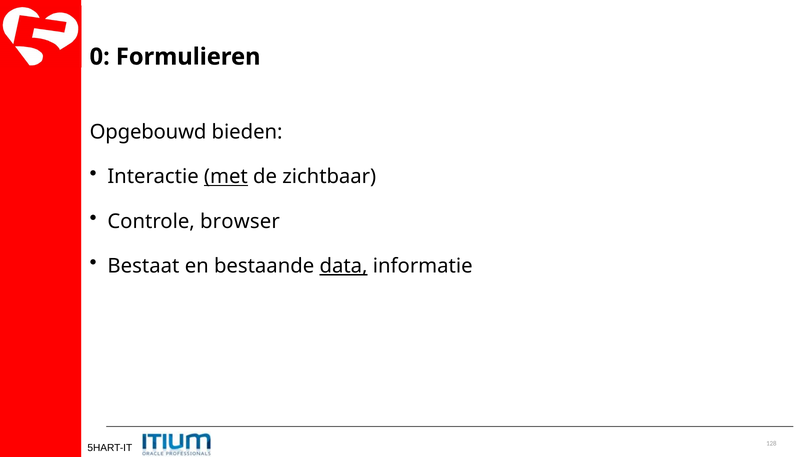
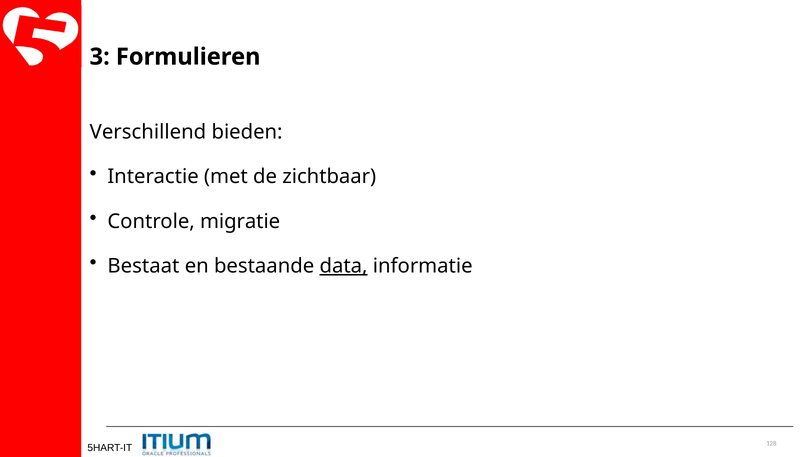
0: 0 -> 3
Opgebouwd: Opgebouwd -> Verschillend
met underline: present -> none
browser: browser -> migratie
